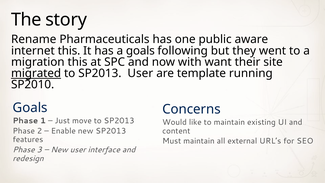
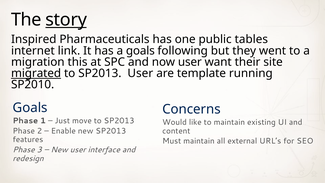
story underline: none -> present
Rename: Rename -> Inspired
aware: aware -> tables
internet this: this -> link
now with: with -> user
